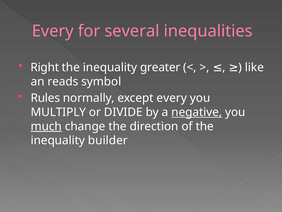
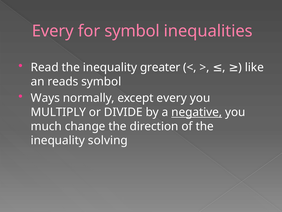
for several: several -> symbol
Right: Right -> Read
Rules: Rules -> Ways
much underline: present -> none
builder: builder -> solving
